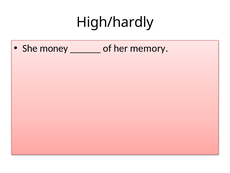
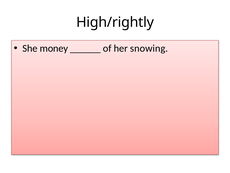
High/hardly: High/hardly -> High/rightly
memory: memory -> snowing
